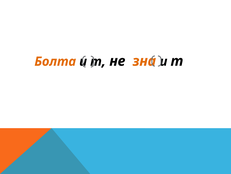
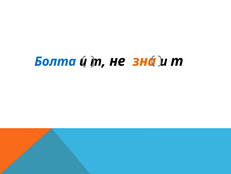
Болта colour: orange -> blue
